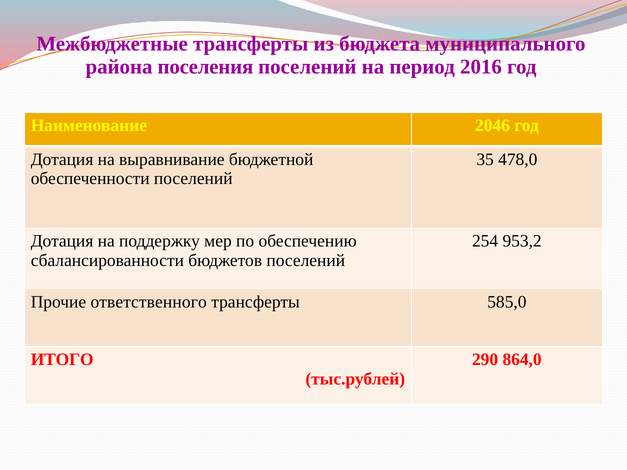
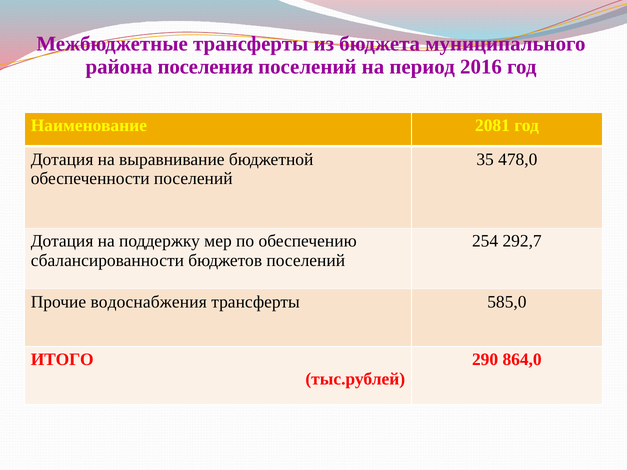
2046: 2046 -> 2081
953,2: 953,2 -> 292,7
ответственного: ответственного -> водоснабжения
